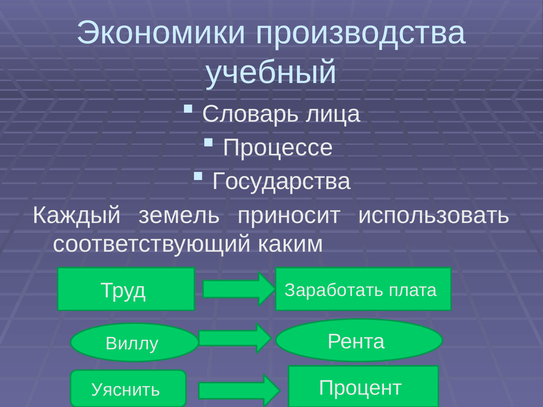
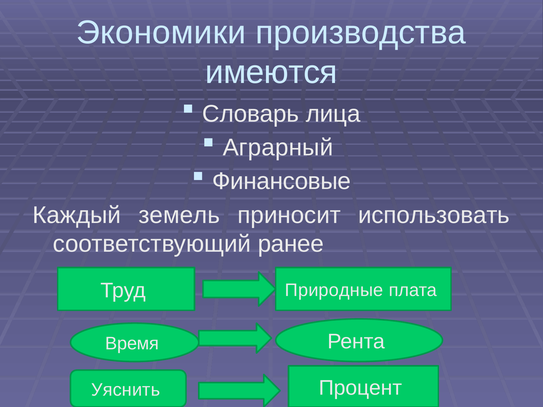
учебный: учебный -> имеются
Процессе: Процессе -> Аграрный
Государства: Государства -> Финансовые
каким: каким -> ранее
Заработать: Заработать -> Природные
Виллу: Виллу -> Время
